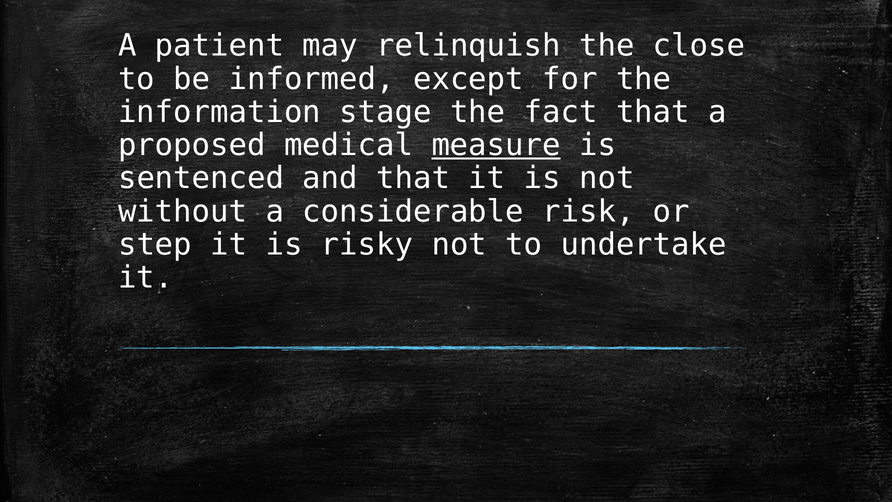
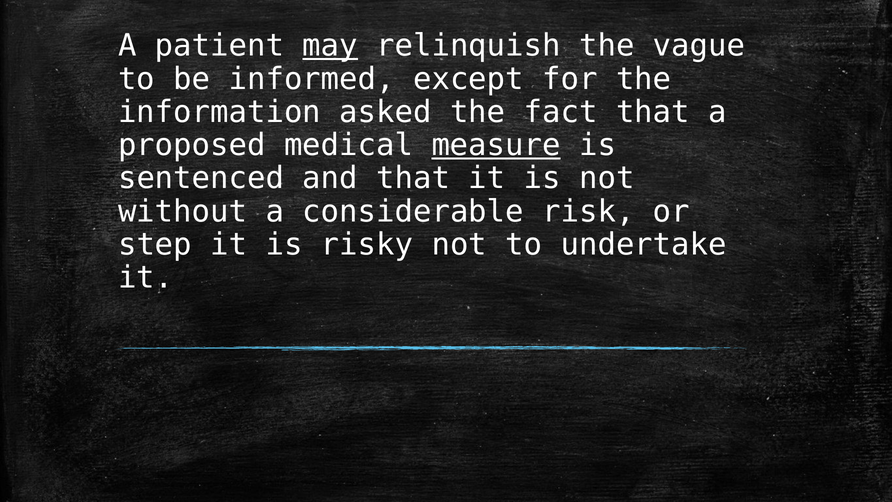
may underline: none -> present
close: close -> vague
stage: stage -> asked
